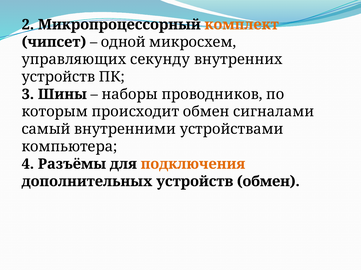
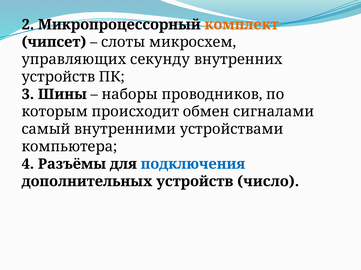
одной: одной -> слоты
подключения colour: orange -> blue
устройств обмен: обмен -> число
